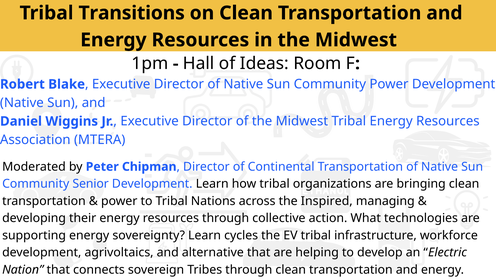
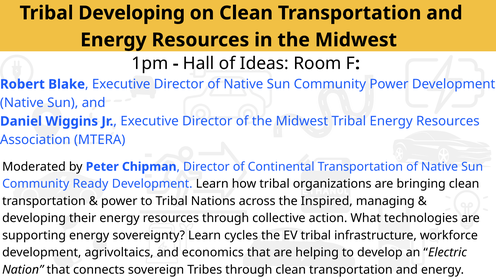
Tribal Transitions: Transitions -> Developing
Senior: Senior -> Ready
alternative: alternative -> economics
